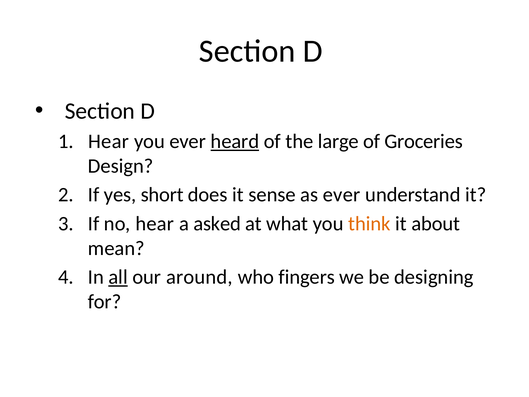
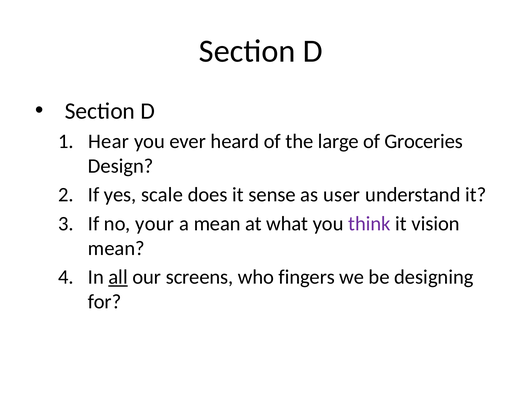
heard underline: present -> none
short: short -> scale
as ever: ever -> user
no hear: hear -> your
a asked: asked -> mean
think colour: orange -> purple
about: about -> vision
around: around -> screens
